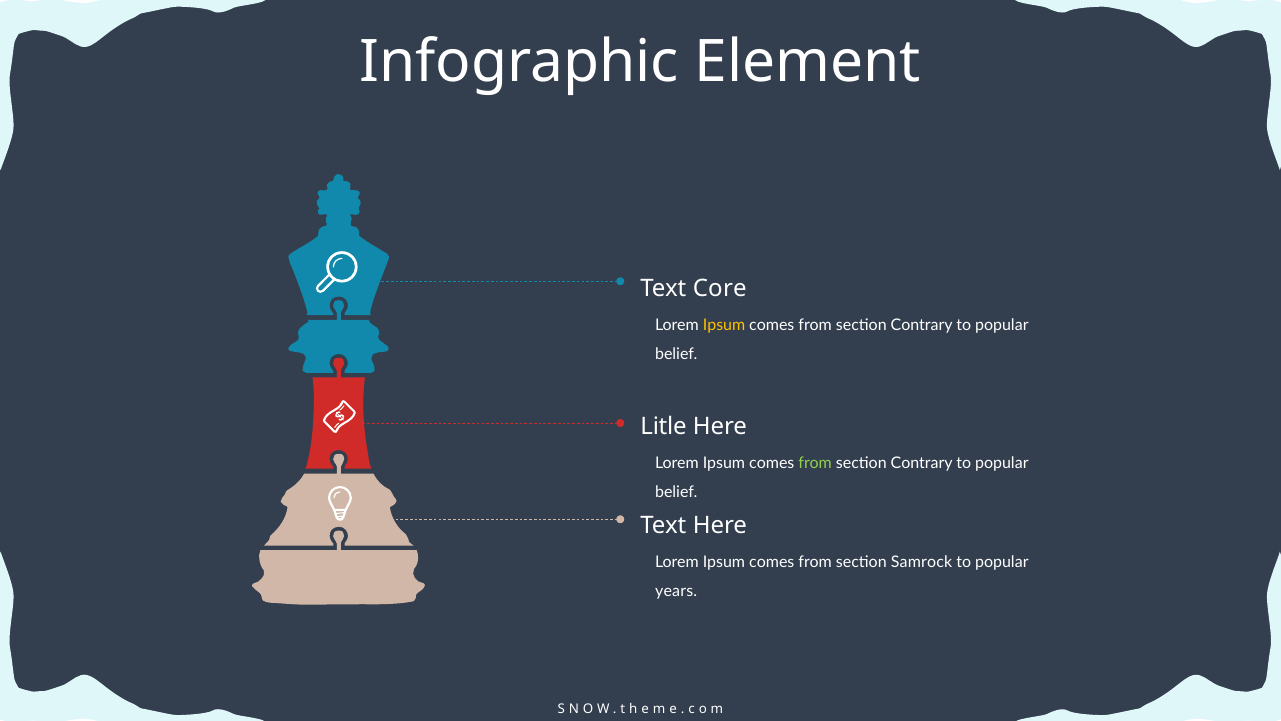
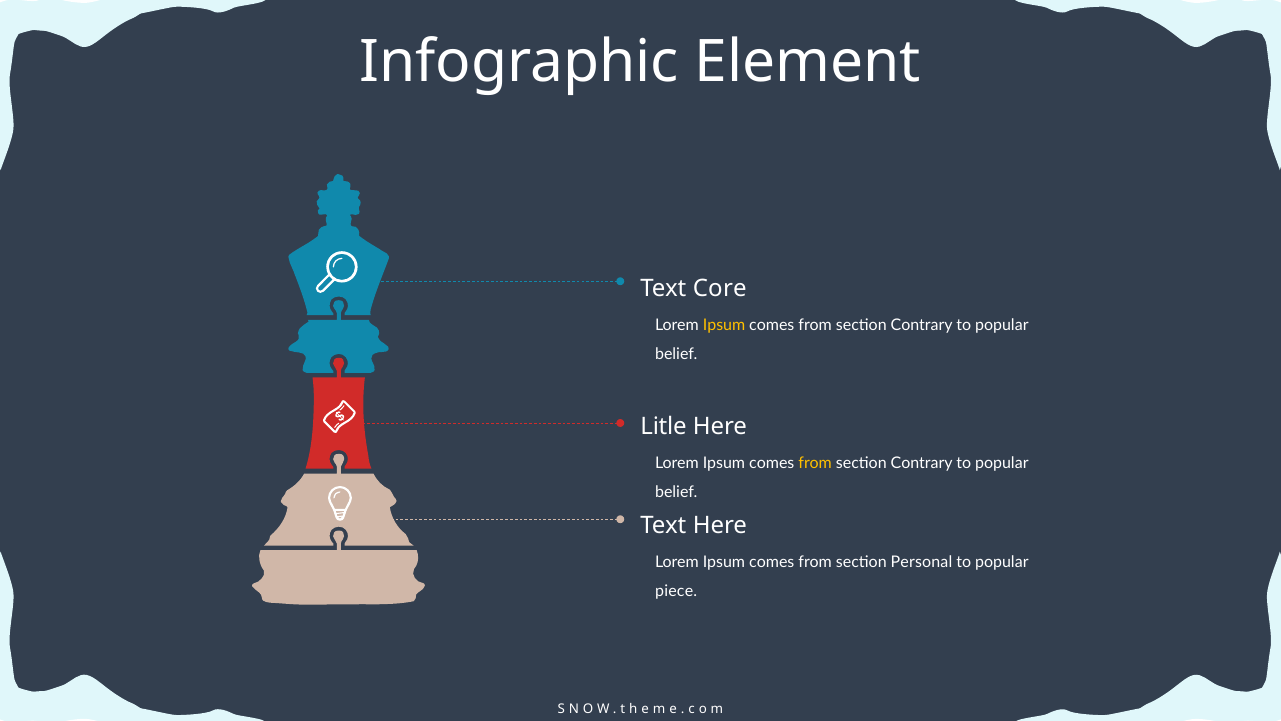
from at (815, 463) colour: light green -> yellow
Samrock: Samrock -> Personal
years: years -> piece
